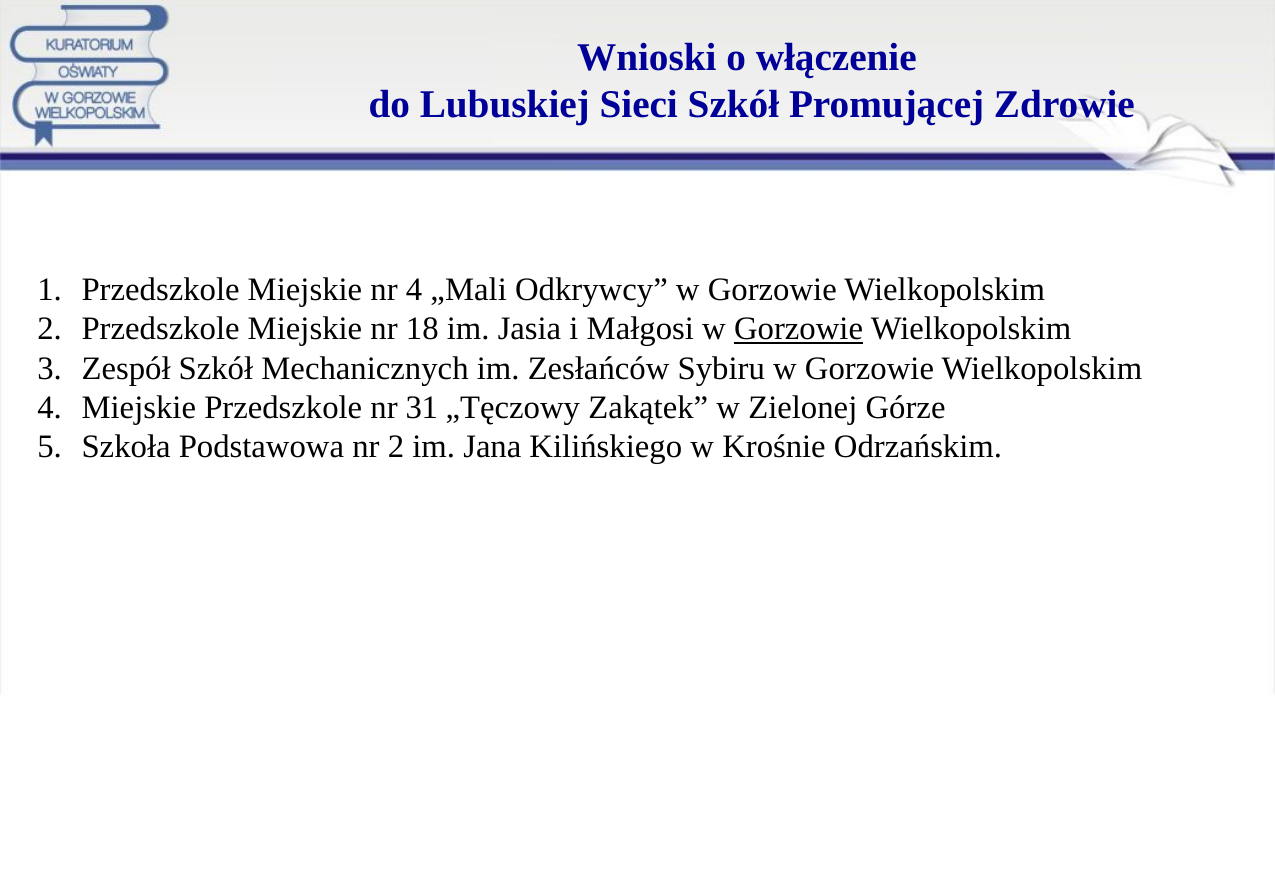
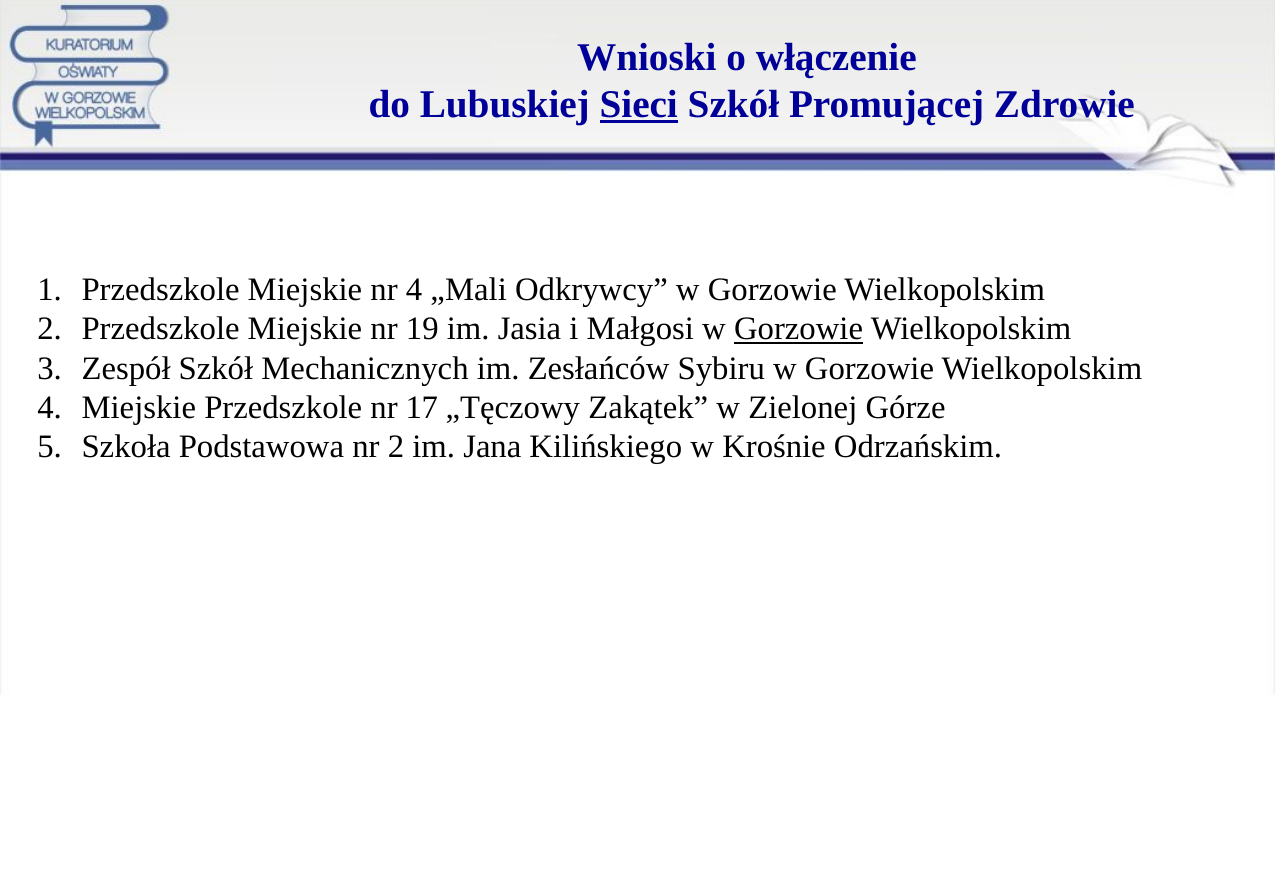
Sieci underline: none -> present
18: 18 -> 19
31: 31 -> 17
